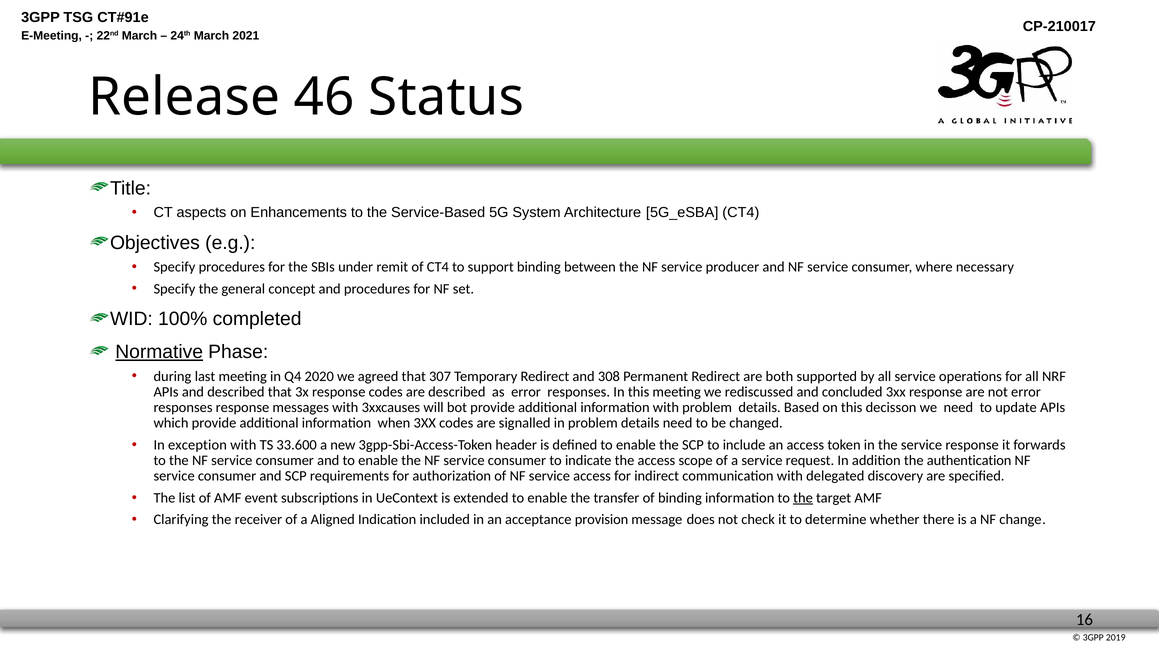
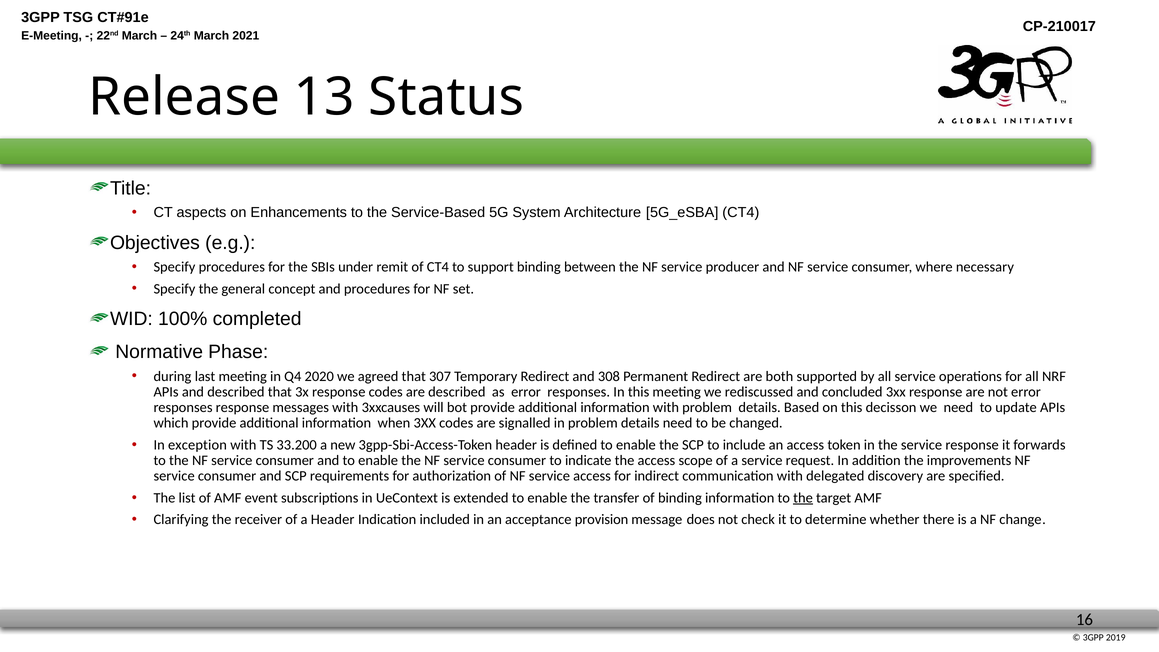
46: 46 -> 13
Normative underline: present -> none
33.600: 33.600 -> 33.200
authentication: authentication -> improvements
a Aligned: Aligned -> Header
